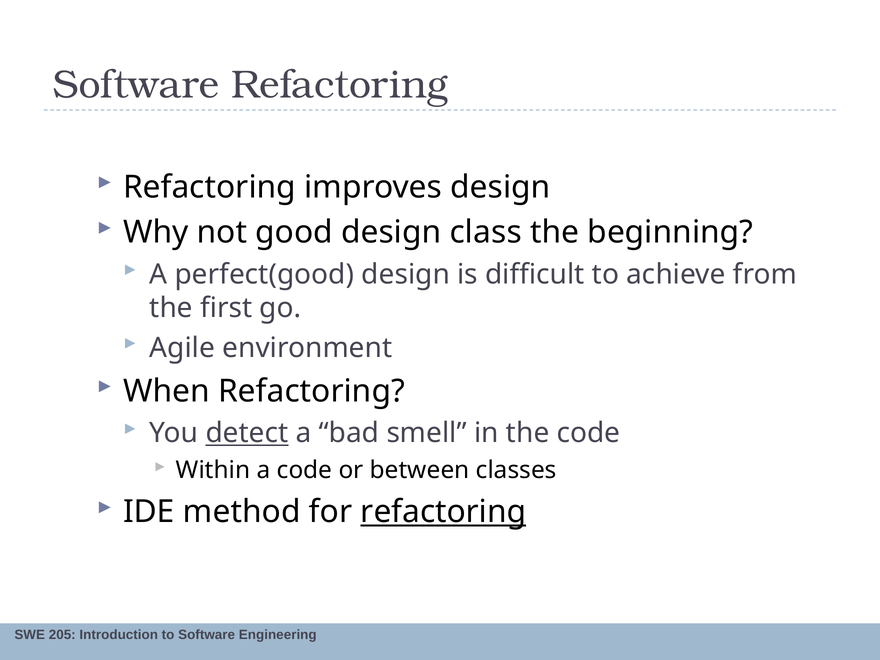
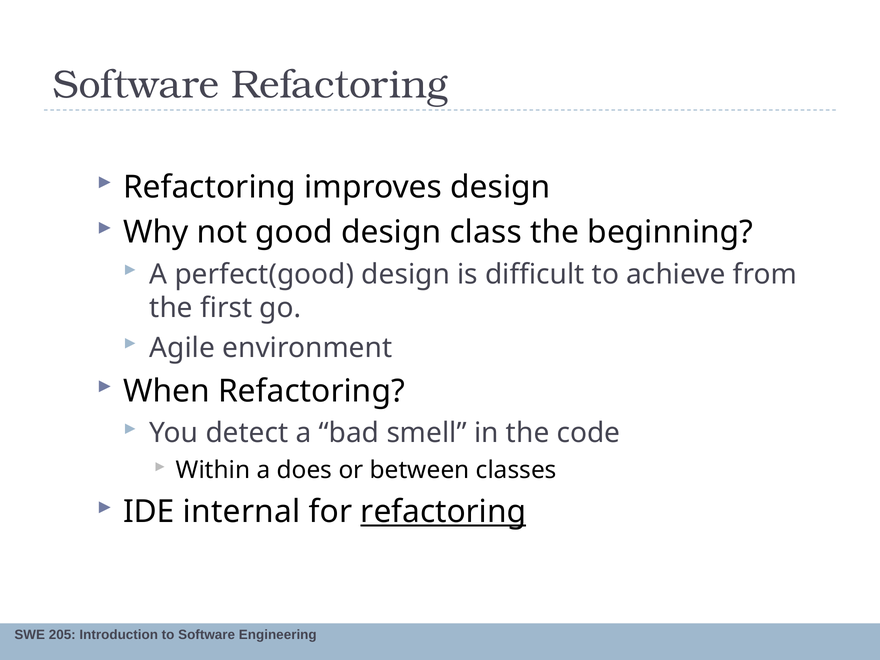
detect underline: present -> none
a code: code -> does
method: method -> internal
